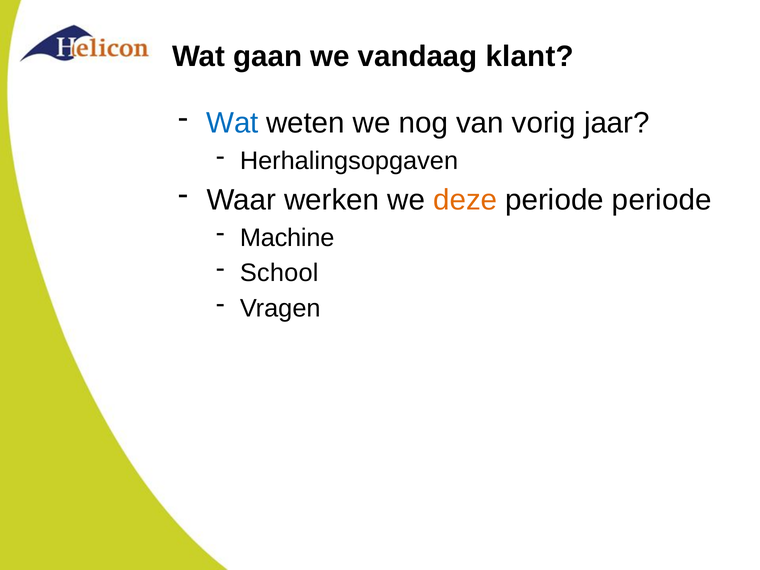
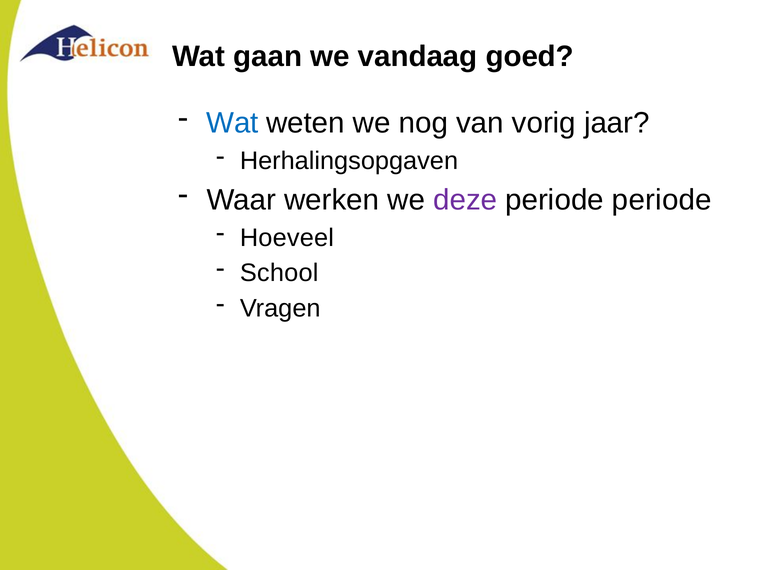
klant: klant -> goed
deze colour: orange -> purple
Machine: Machine -> Hoeveel
